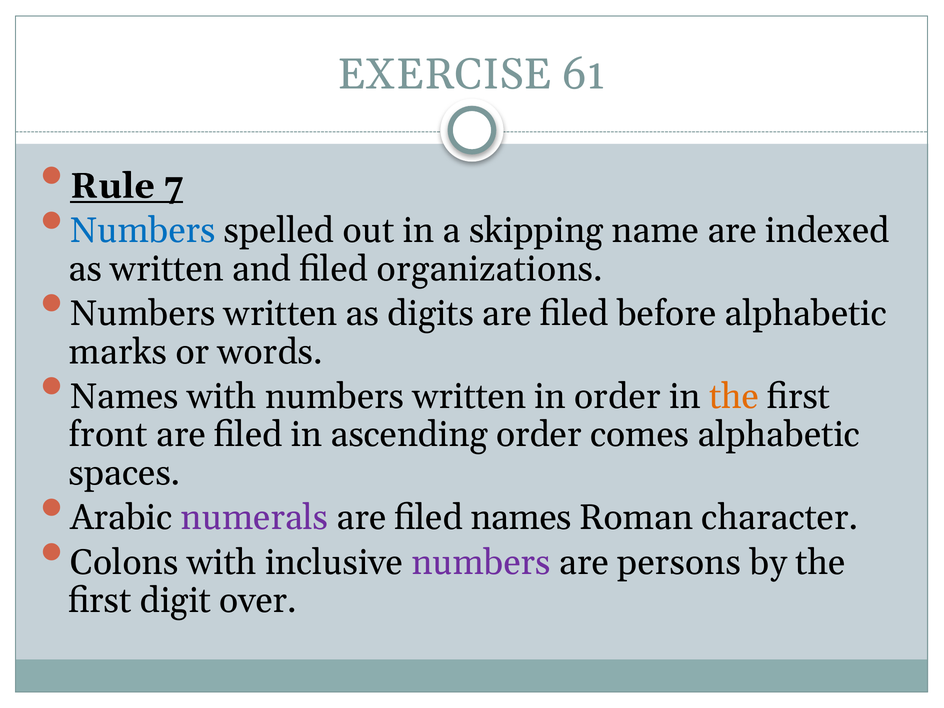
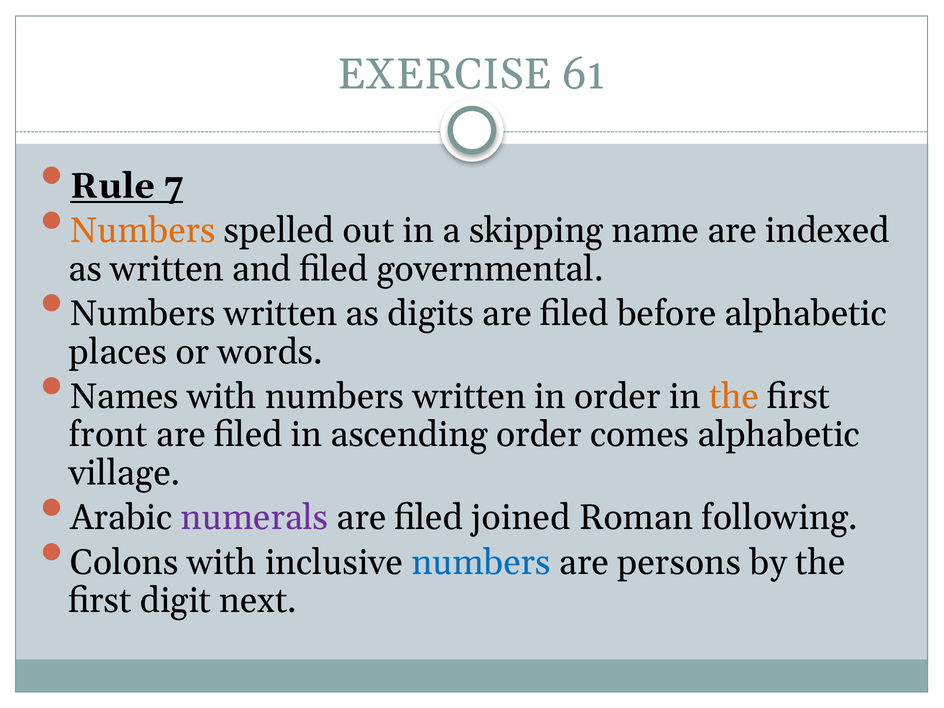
Numbers at (143, 231) colour: blue -> orange
organizations: organizations -> governmental
marks: marks -> places
spaces: spaces -> village
filed names: names -> joined
character: character -> following
numbers at (481, 562) colour: purple -> blue
over: over -> next
